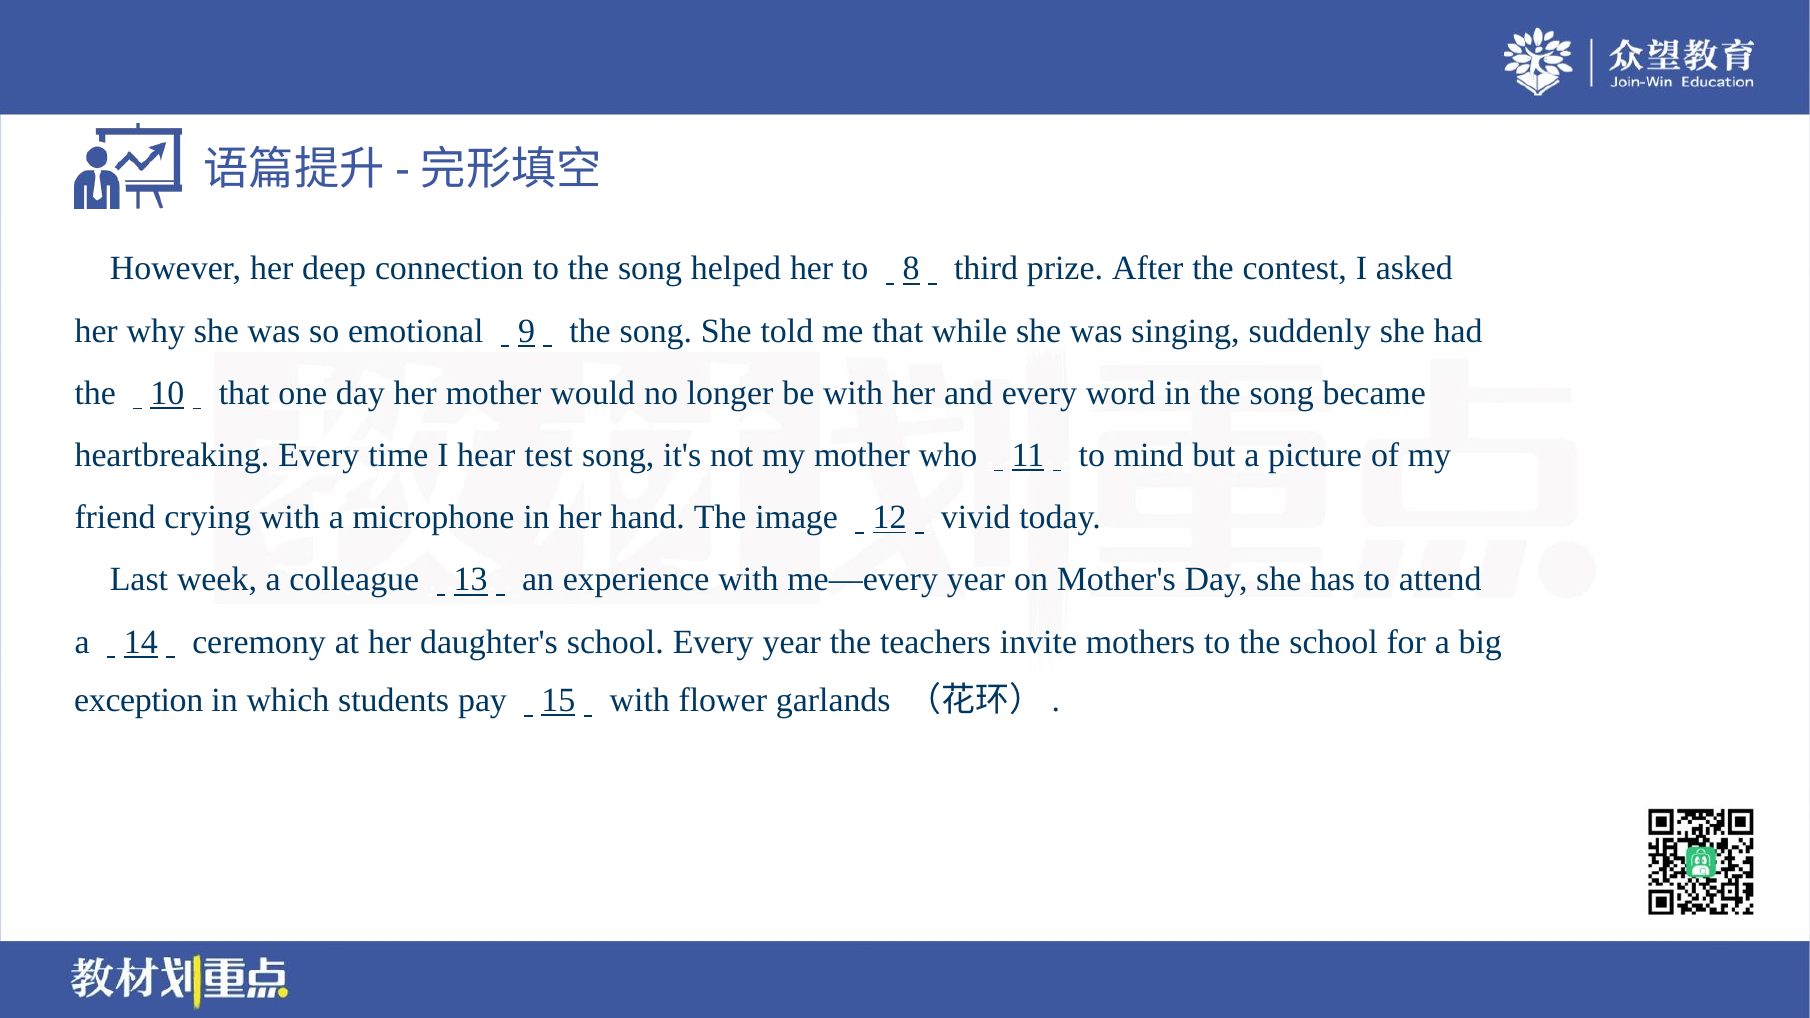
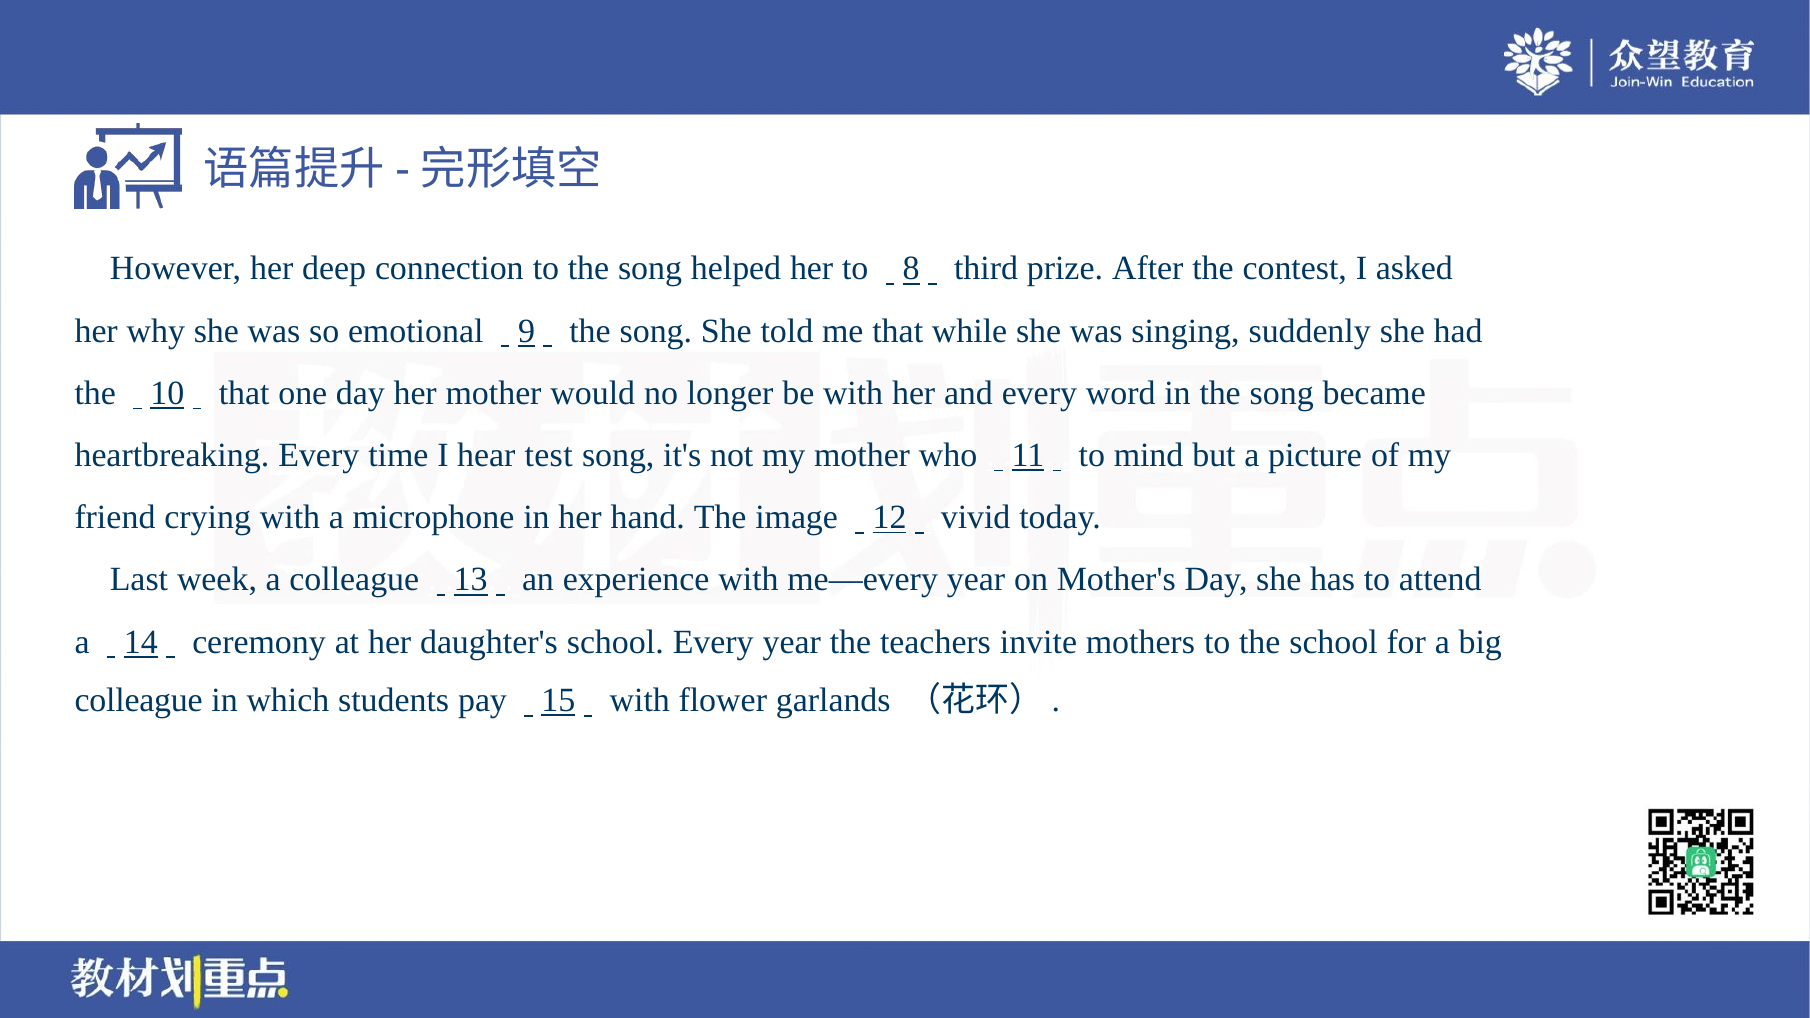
exception at (139, 700): exception -> colleague
